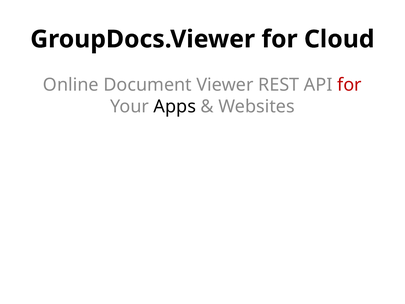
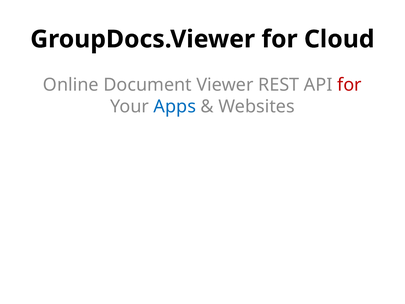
Apps colour: black -> blue
